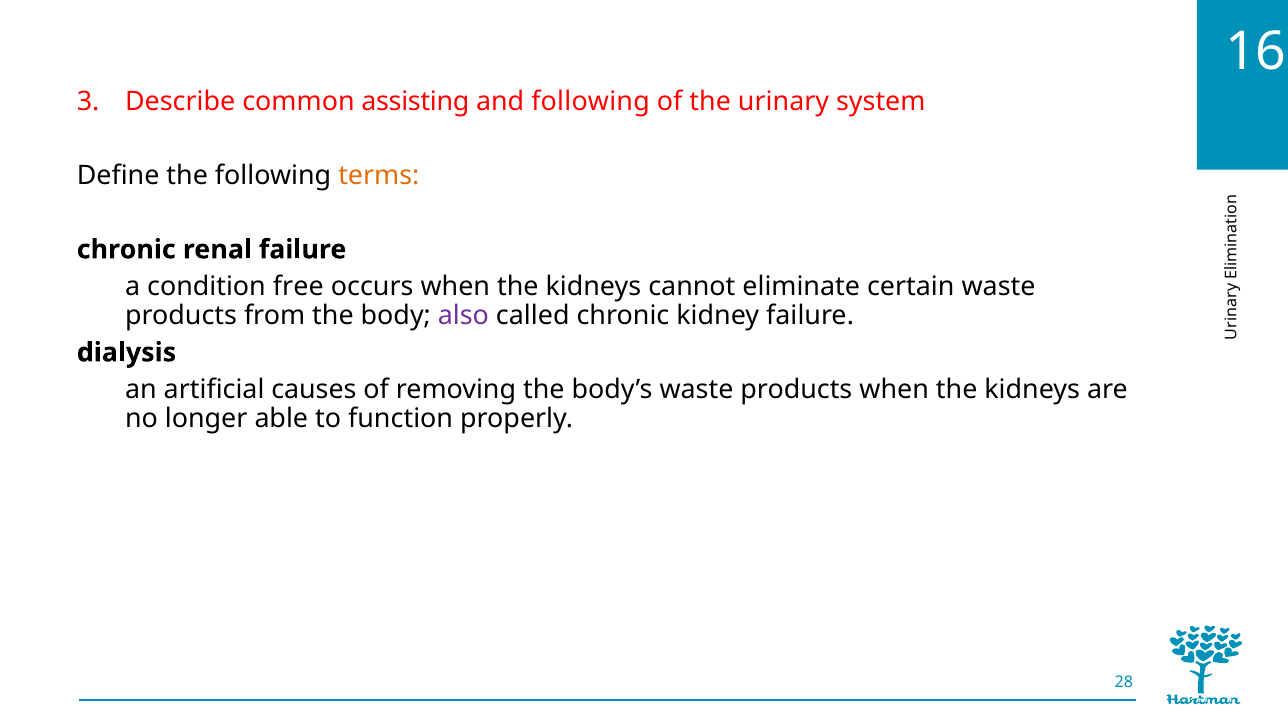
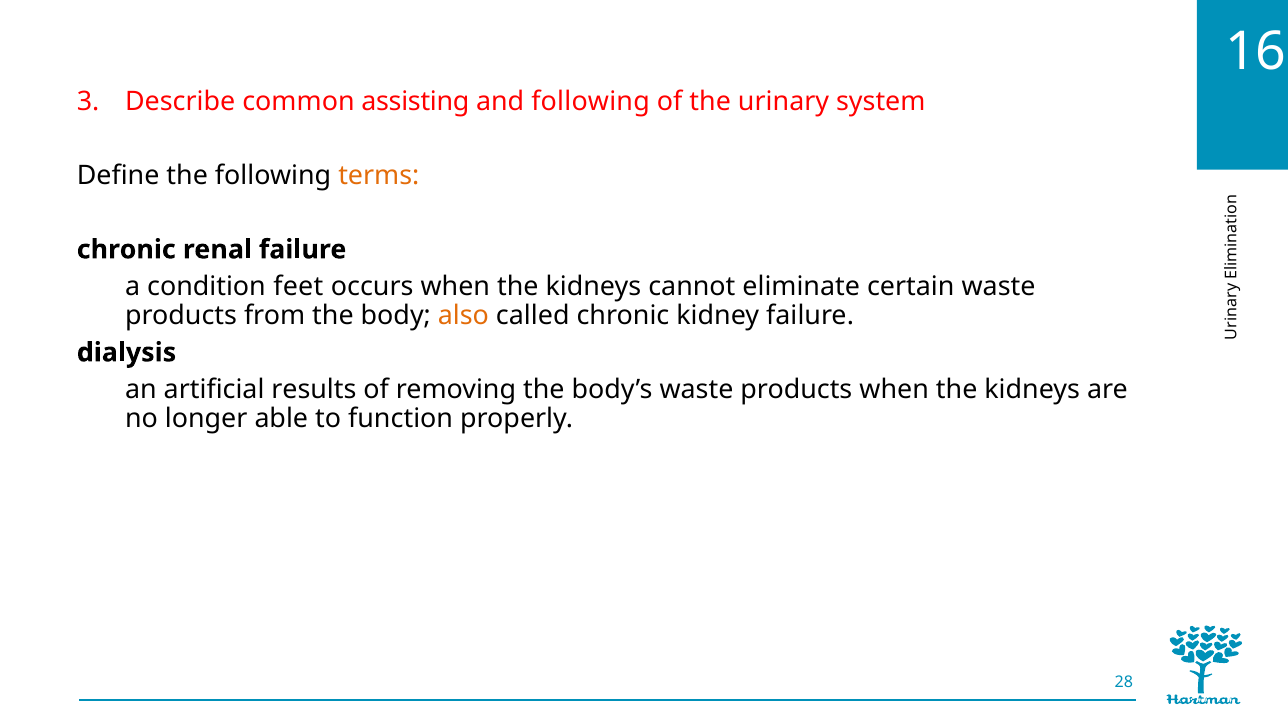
free: free -> feet
also colour: purple -> orange
causes: causes -> results
